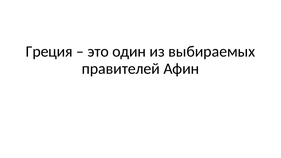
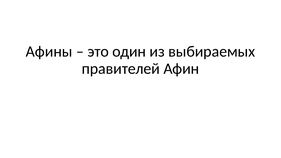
Греция: Греция -> Афины
